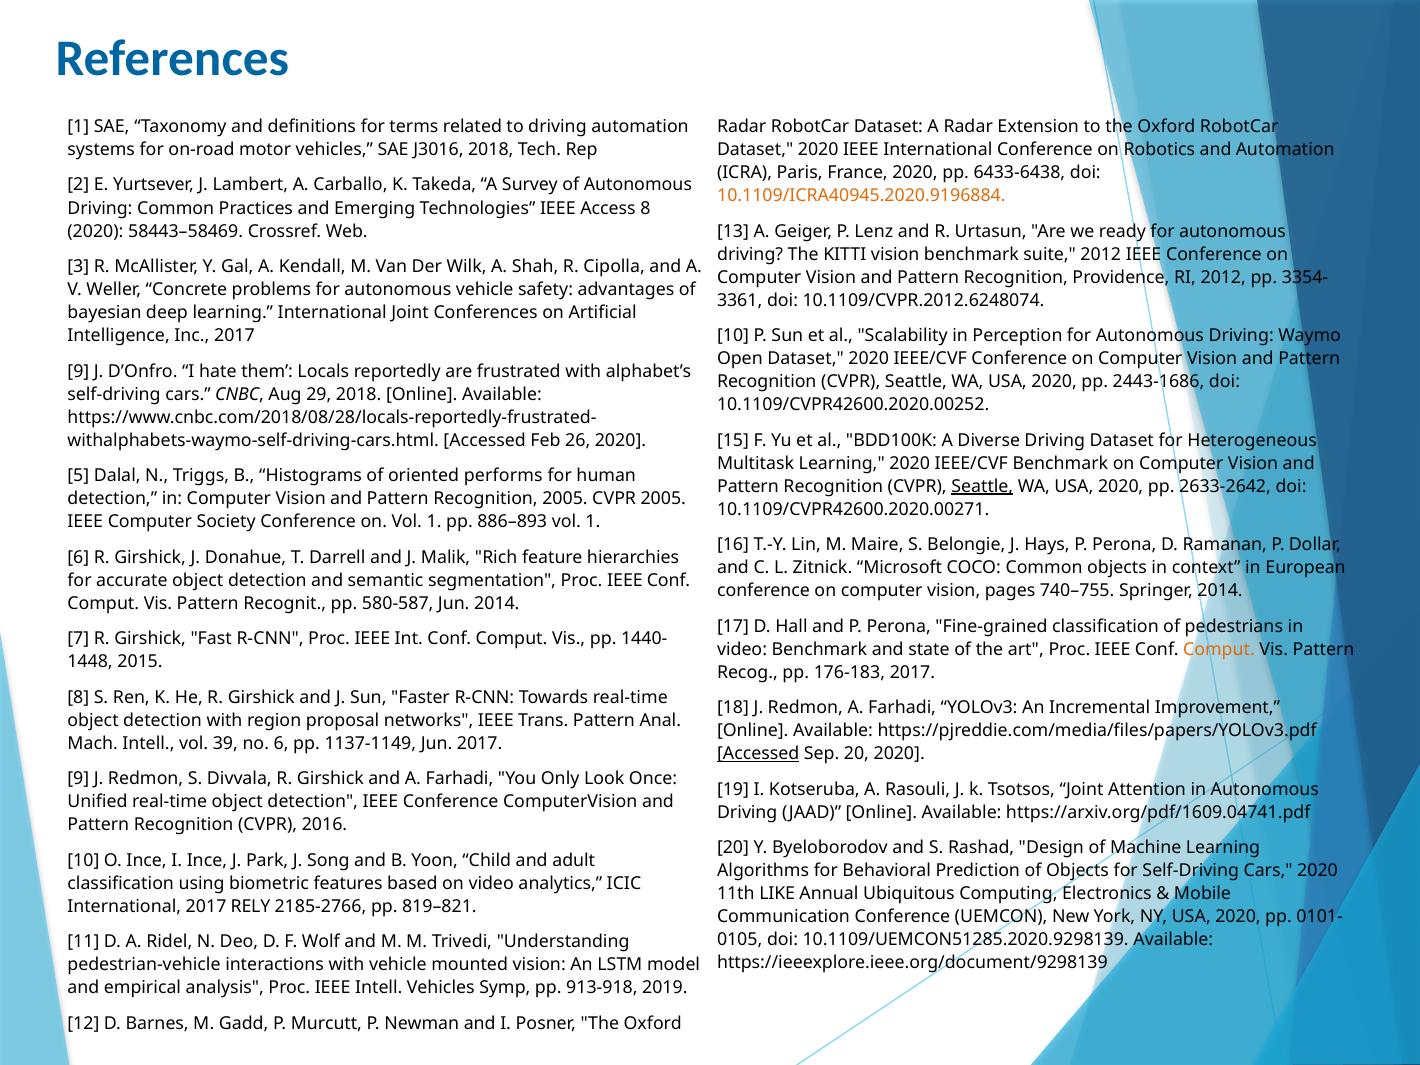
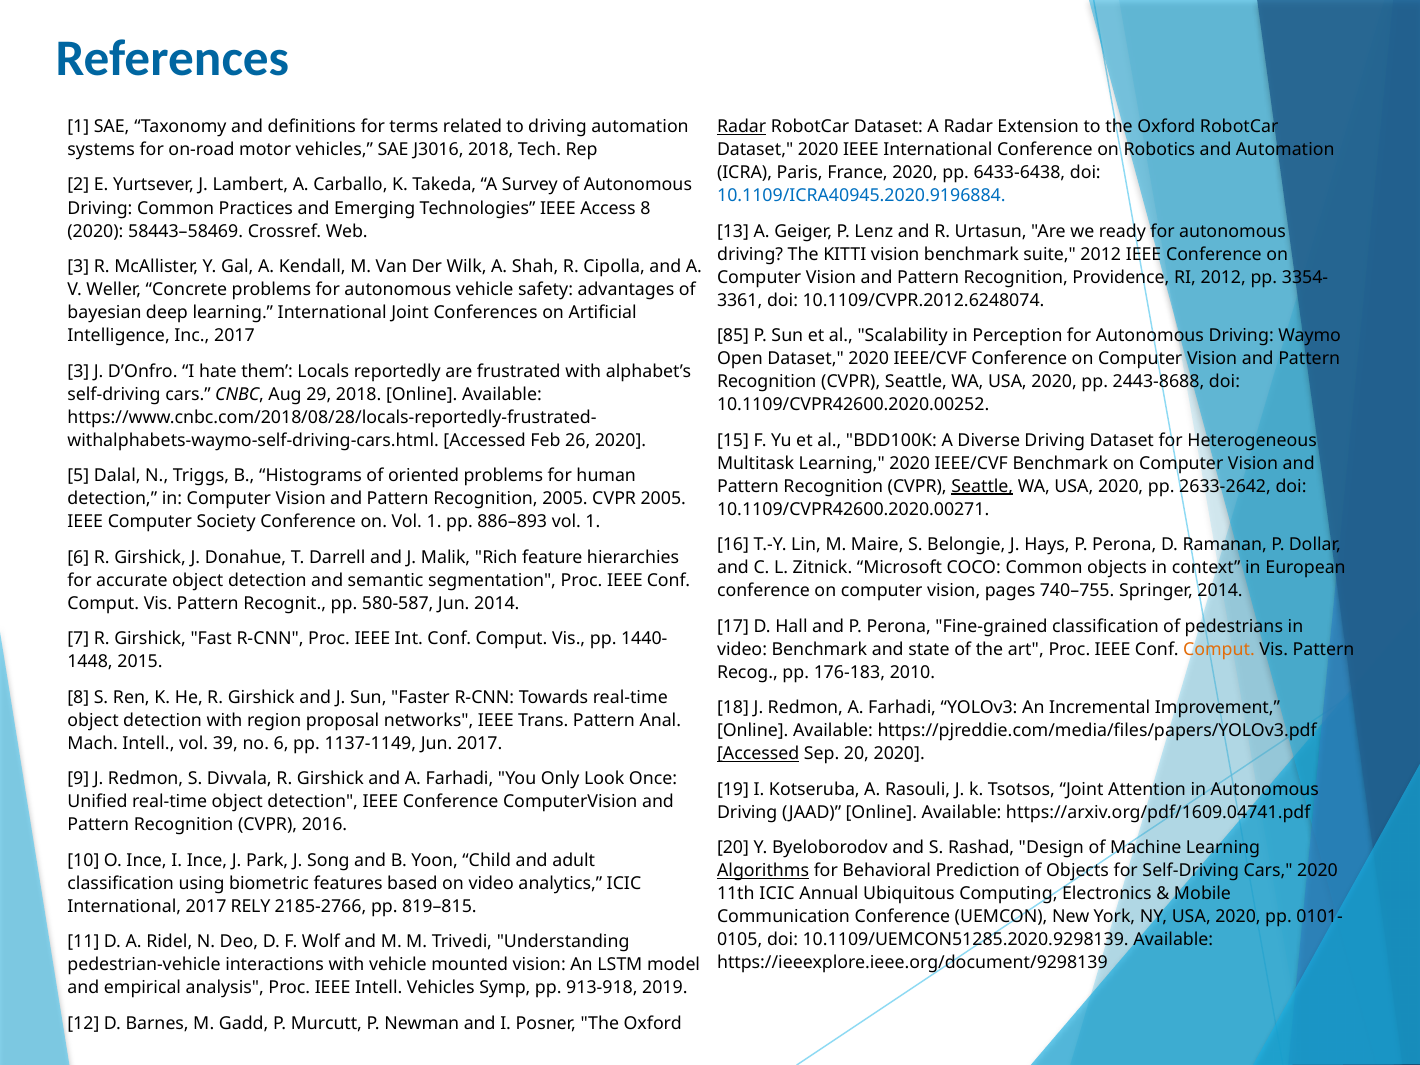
Radar at (742, 127) underline: none -> present
10.1109/ICRA40945.2020.9196884 colour: orange -> blue
10 at (733, 336): 10 -> 85
9 at (78, 371): 9 -> 3
2443-1686: 2443-1686 -> 2443-8688
oriented performs: performs -> problems
176-183 2017: 2017 -> 2010
Algorithms underline: none -> present
11th LIKE: LIKE -> ICIC
819–821: 819–821 -> 819–815
